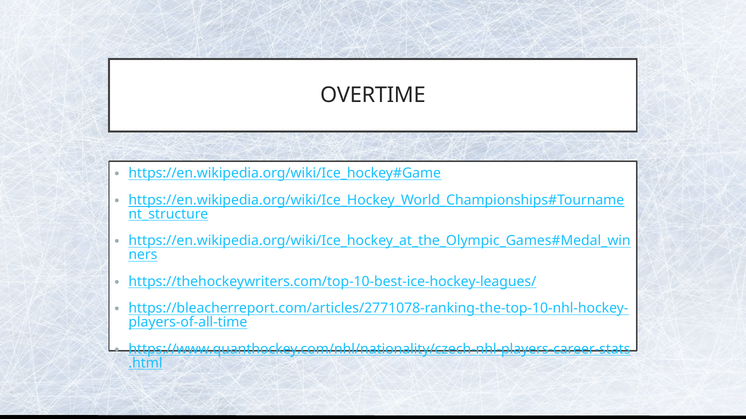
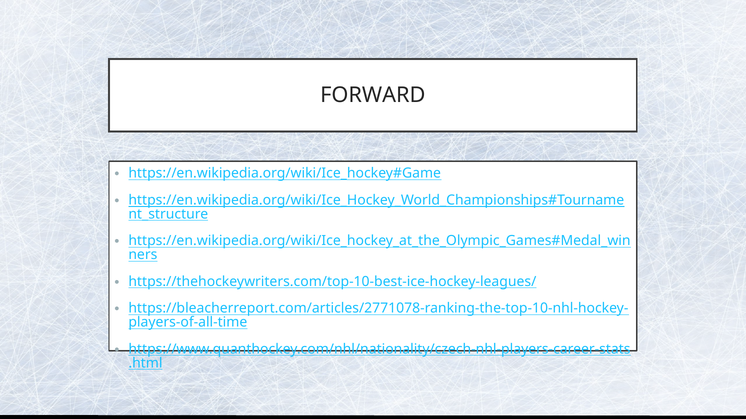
OVERTIME: OVERTIME -> FORWARD
